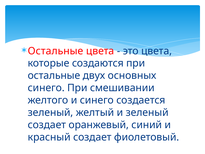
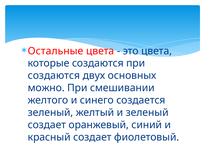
остальные at (54, 75): остальные -> создаются
синего at (46, 88): синего -> можно
